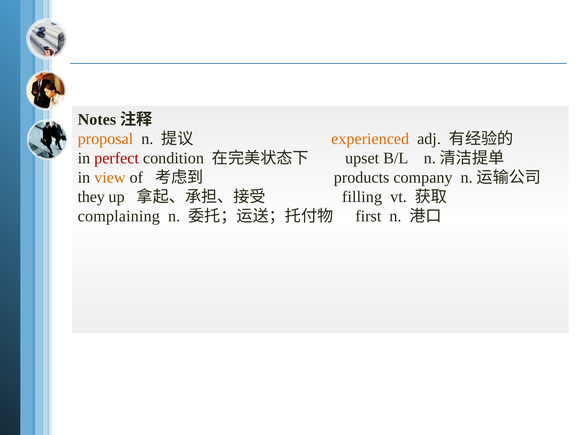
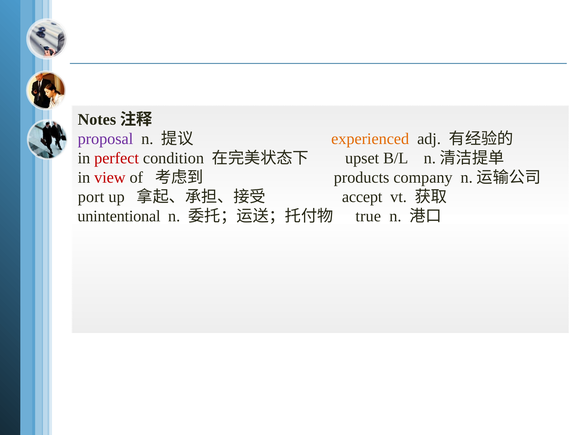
proposal colour: orange -> purple
view colour: orange -> red
they: they -> port
filling: filling -> accept
complaining: complaining -> unintentional
first: first -> true
